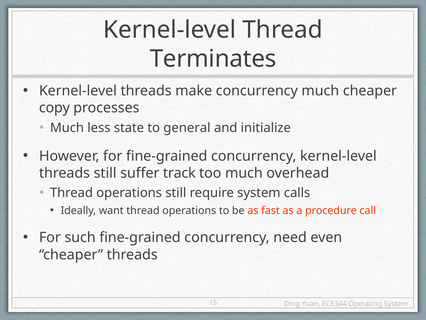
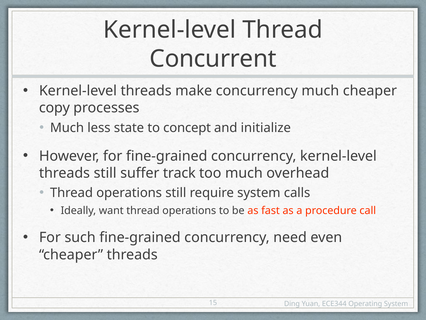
Terminates: Terminates -> Concurrent
general: general -> concept
